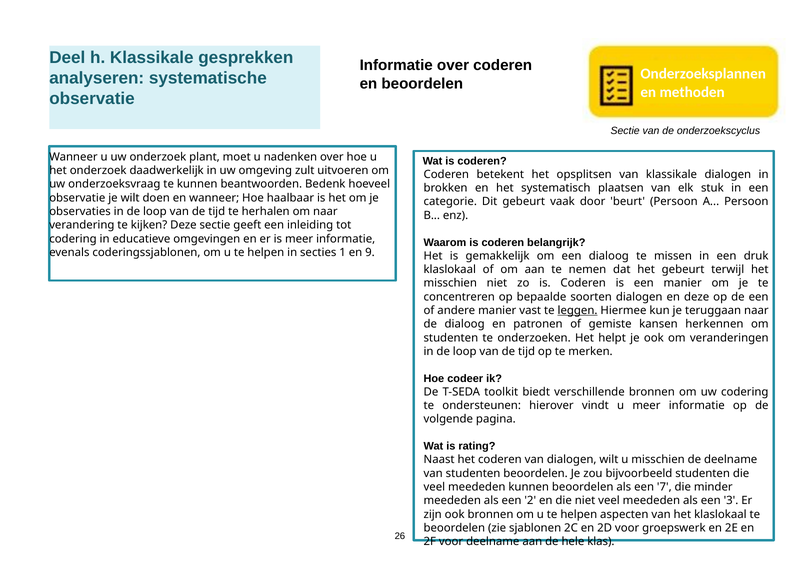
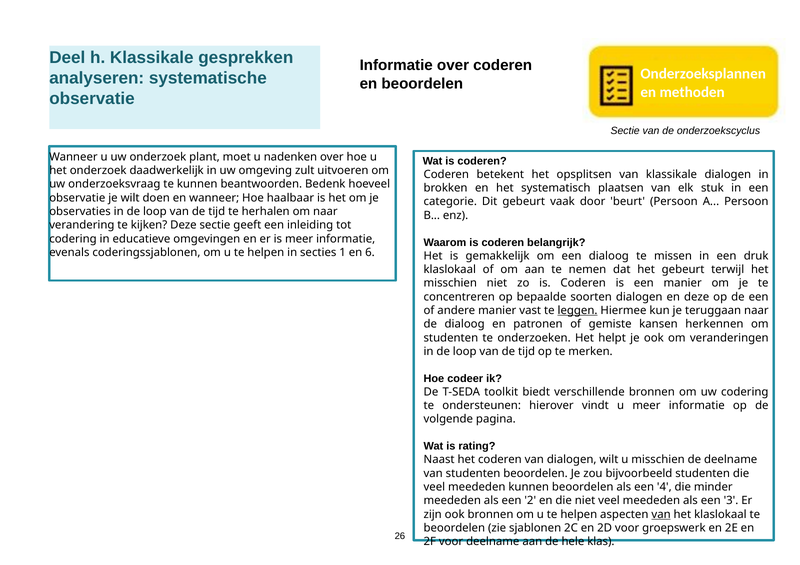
9: 9 -> 6
7: 7 -> 4
van at (661, 515) underline: none -> present
